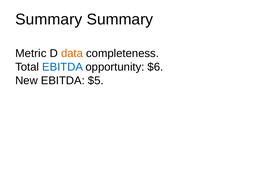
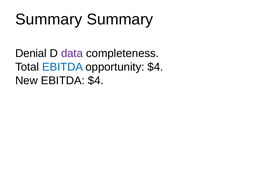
Metric: Metric -> Denial
data colour: orange -> purple
opportunity $6: $6 -> $4
EBITDA $5: $5 -> $4
